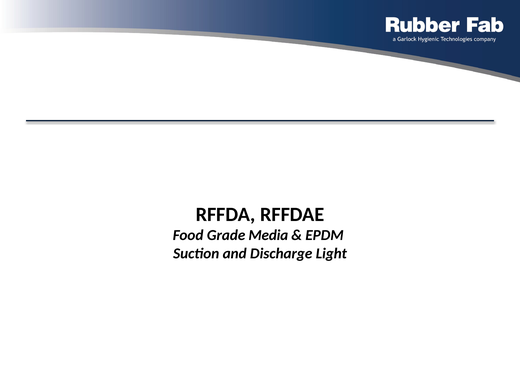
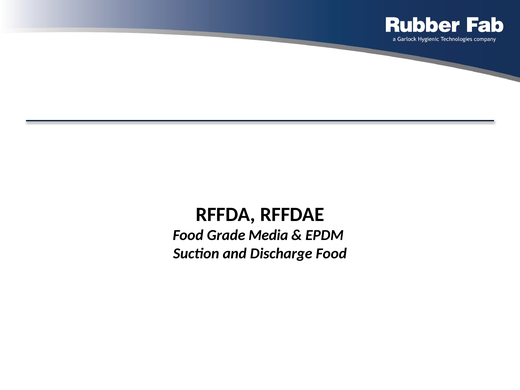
Discharge Light: Light -> Food
